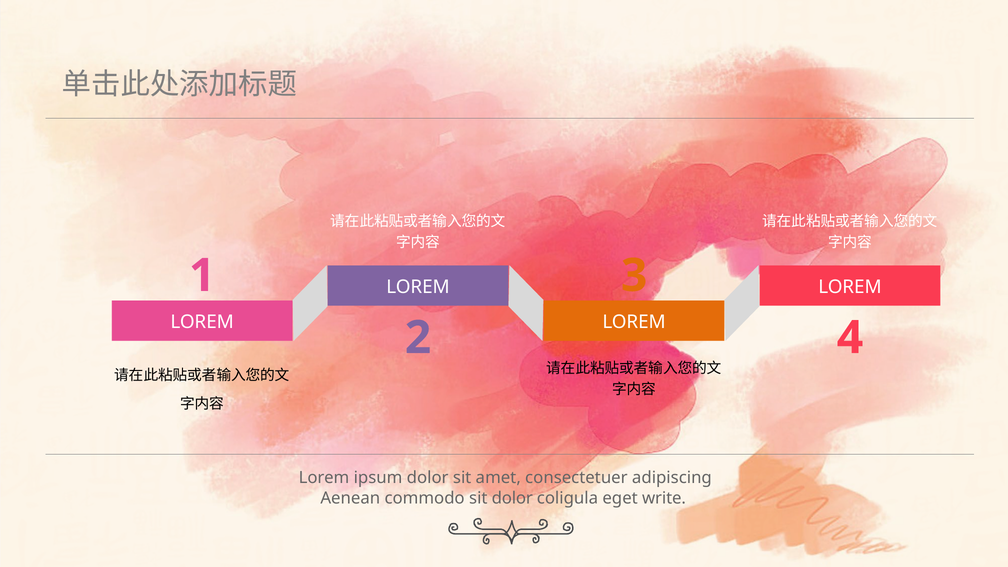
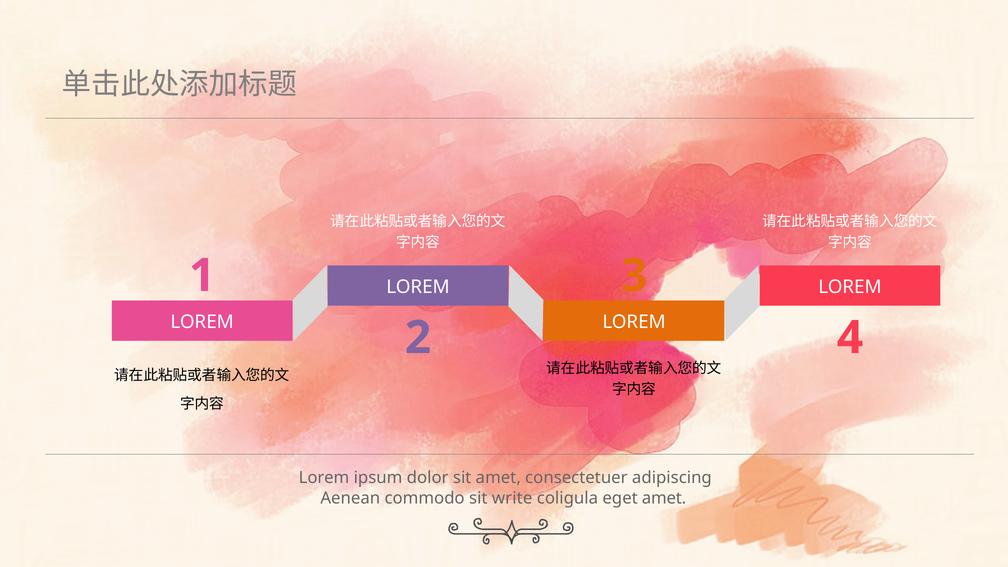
sit dolor: dolor -> write
eget write: write -> amet
